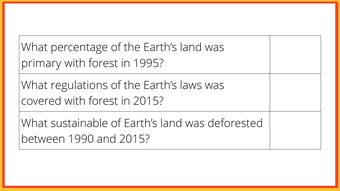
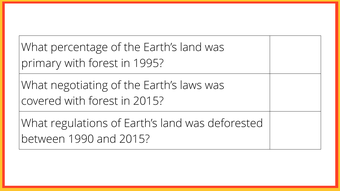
regulations: regulations -> negotiating
sustainable: sustainable -> regulations
